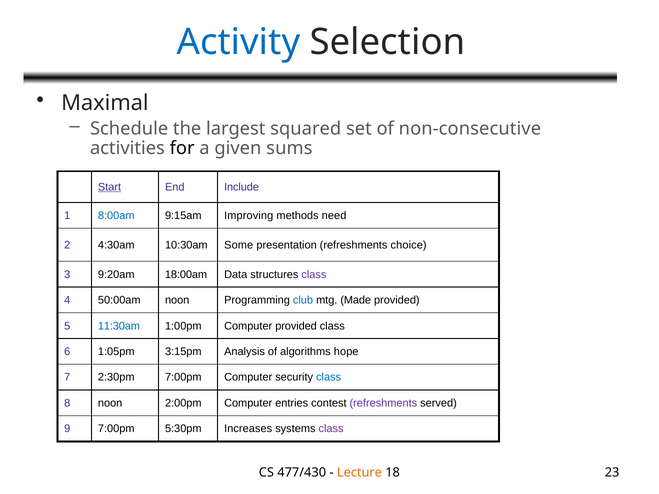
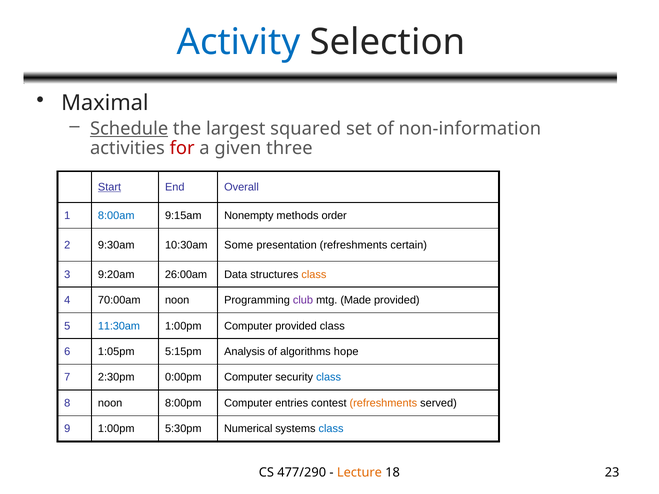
Schedule underline: none -> present
non-consecutive: non-consecutive -> non-information
for colour: black -> red
sums: sums -> three
Include: Include -> Overall
Improving: Improving -> Nonempty
need: need -> order
4:30am: 4:30am -> 9:30am
choice: choice -> certain
18:00am: 18:00am -> 26:00am
class at (314, 275) colour: purple -> orange
50:00am: 50:00am -> 70:00am
club colour: blue -> purple
3:15pm: 3:15pm -> 5:15pm
2:30pm 7:00pm: 7:00pm -> 0:00pm
2:00pm: 2:00pm -> 8:00pm
refreshments at (383, 403) colour: purple -> orange
9 7:00pm: 7:00pm -> 1:00pm
Increases: Increases -> Numerical
class at (331, 429) colour: purple -> blue
477/430: 477/430 -> 477/290
